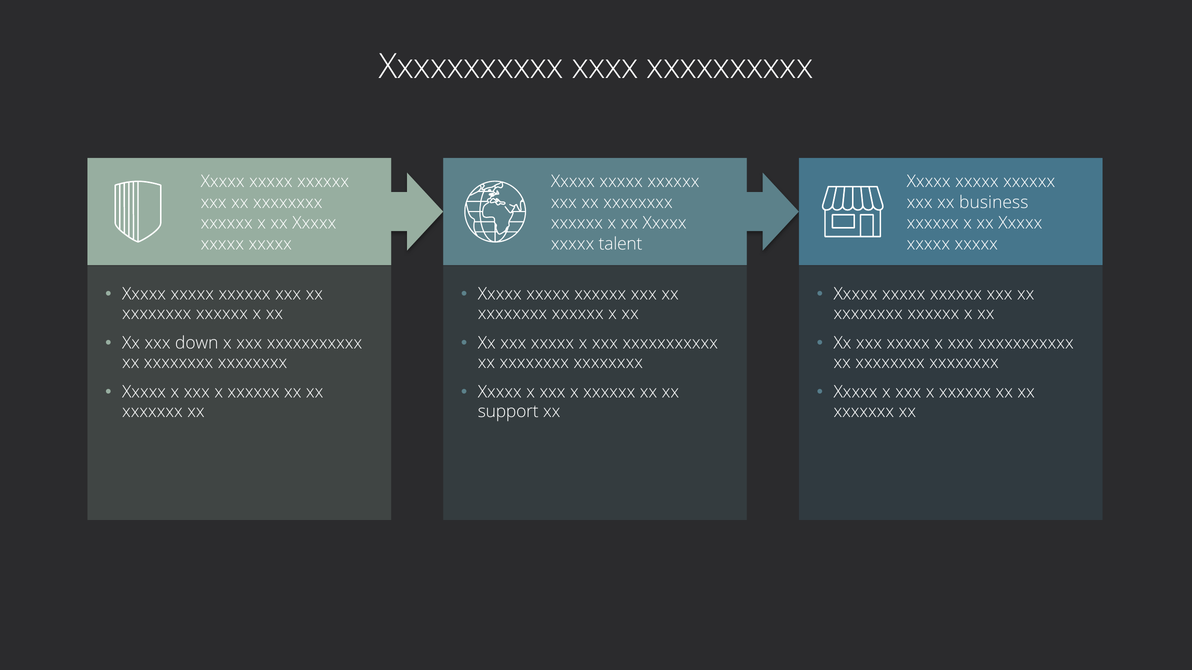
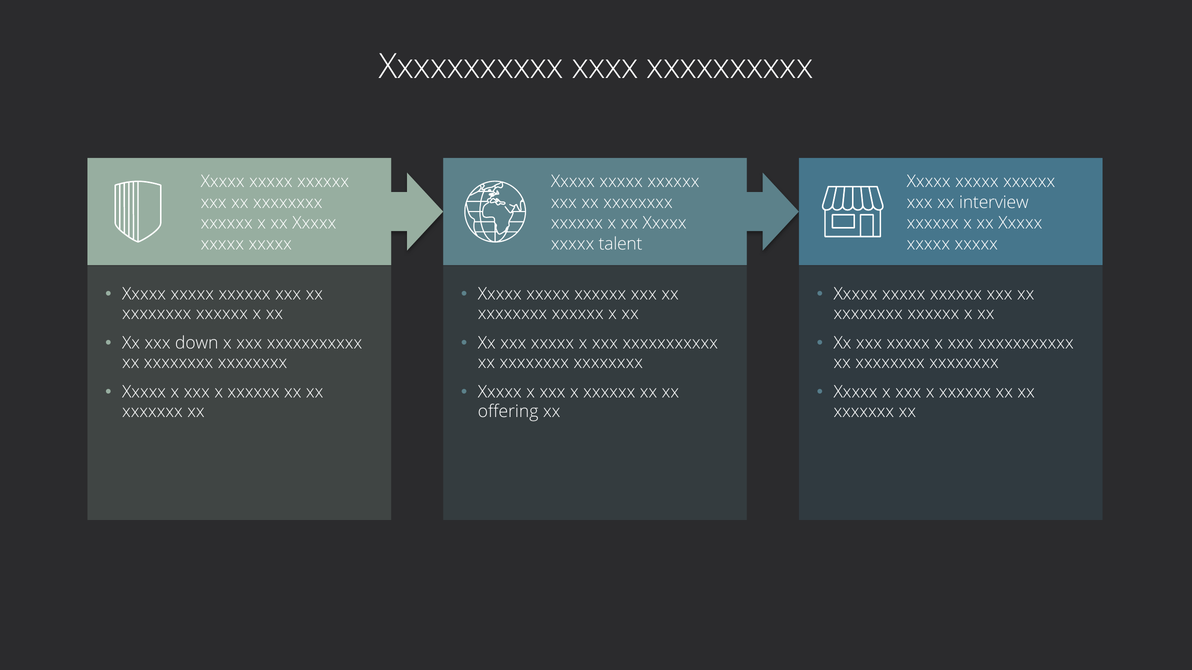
business: business -> interview
support: support -> offering
